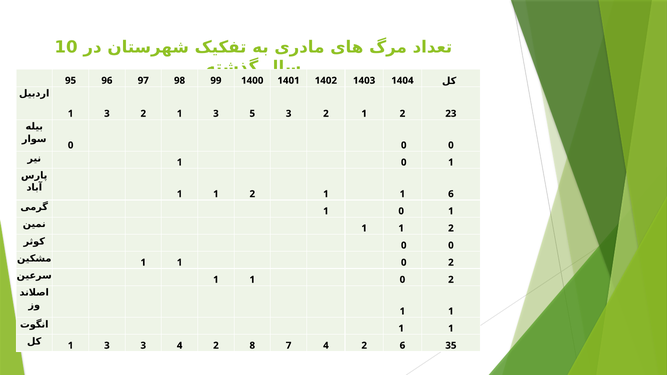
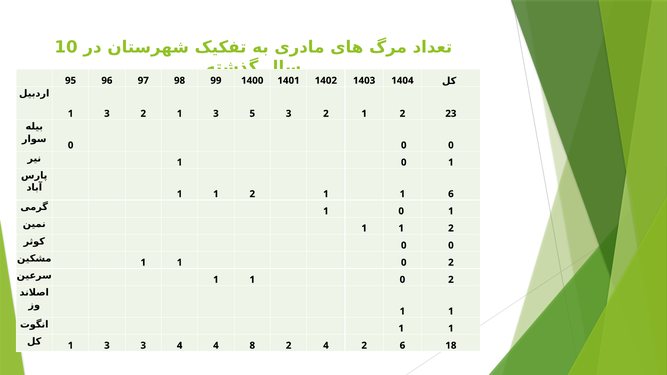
3 4 2: 2 -> 4
8 7: 7 -> 2
35: 35 -> 18
